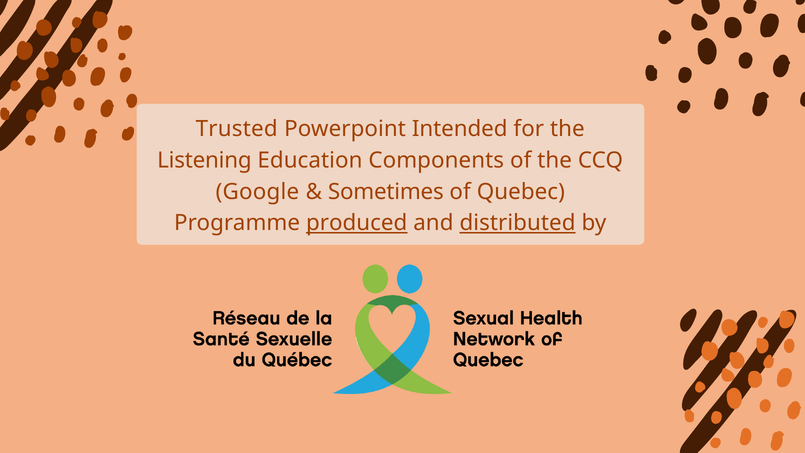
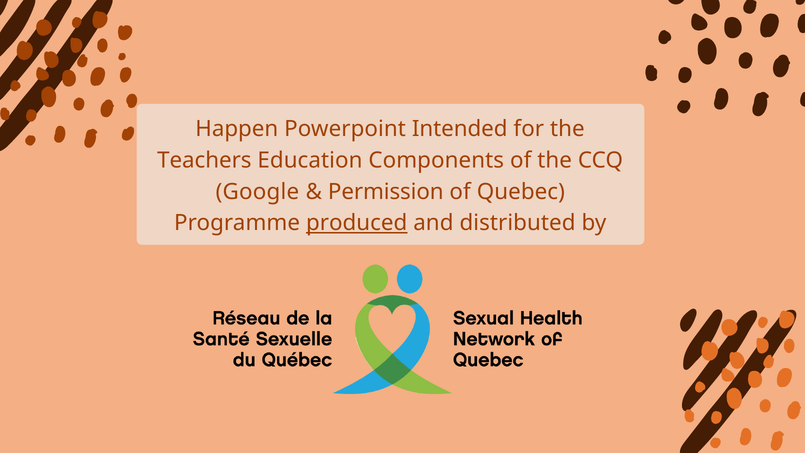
Trusted: Trusted -> Happen
Listening: Listening -> Teachers
Sometimes: Sometimes -> Permission
distributed underline: present -> none
